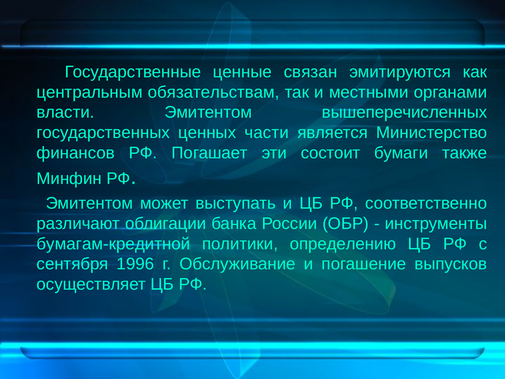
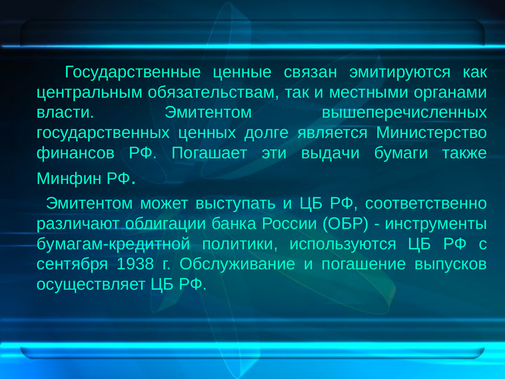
части: части -> долге
состоит: состоит -> выдачи
определению: определению -> используются
1996: 1996 -> 1938
